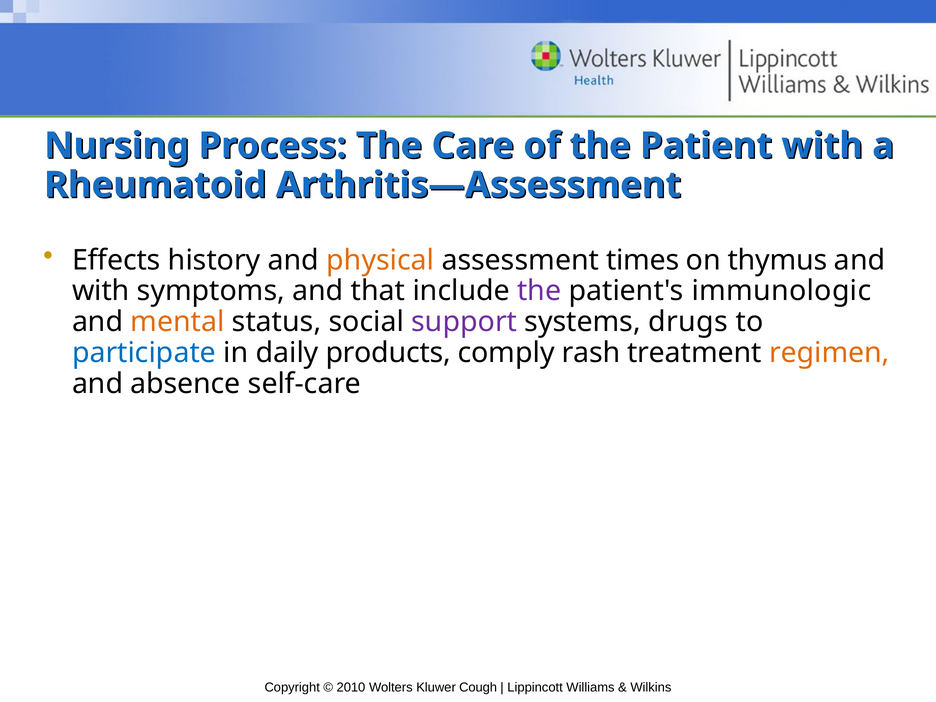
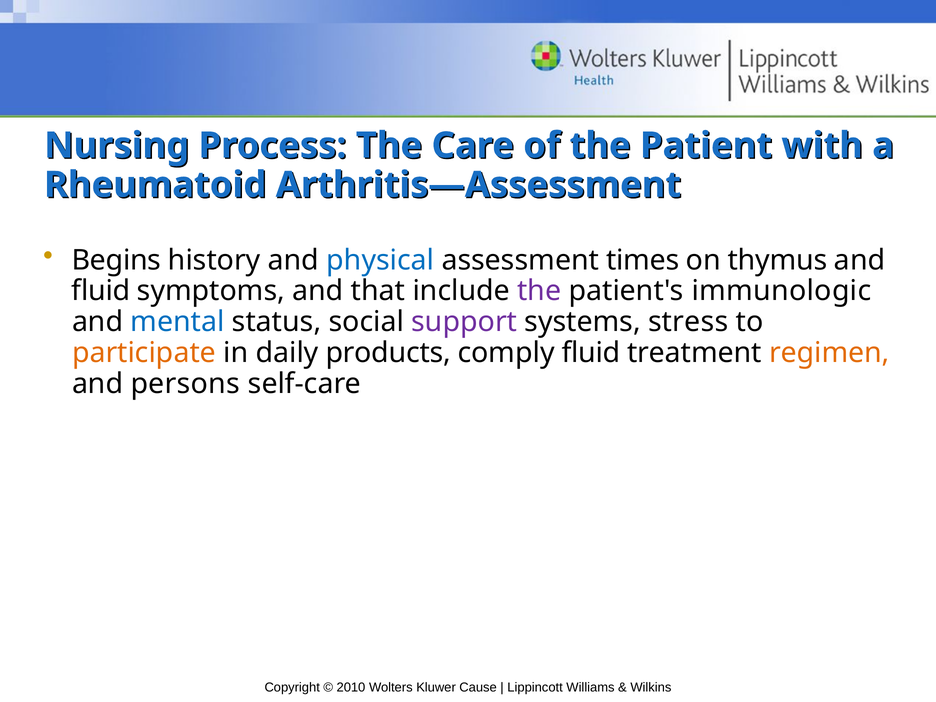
Effects: Effects -> Begins
physical colour: orange -> blue
with at (101, 291): with -> fluid
mental colour: orange -> blue
drugs: drugs -> stress
participate colour: blue -> orange
comply rash: rash -> fluid
absence: absence -> persons
Cough: Cough -> Cause
